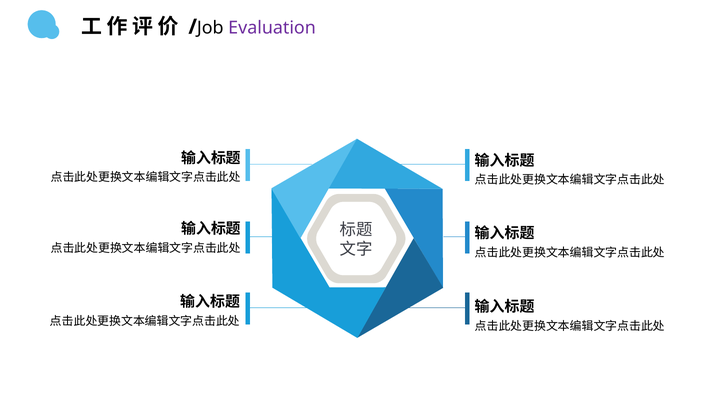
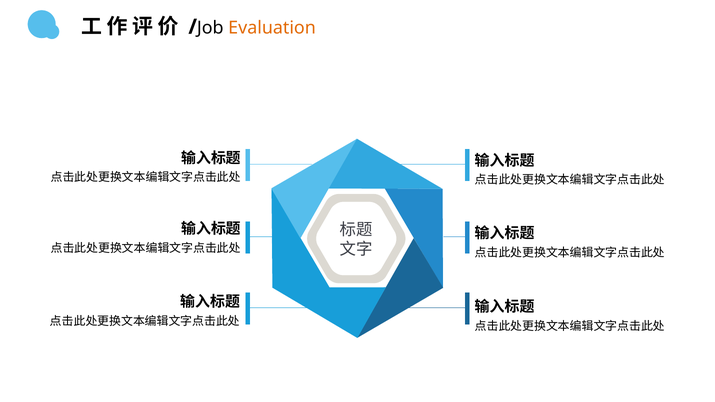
Evaluation colour: purple -> orange
